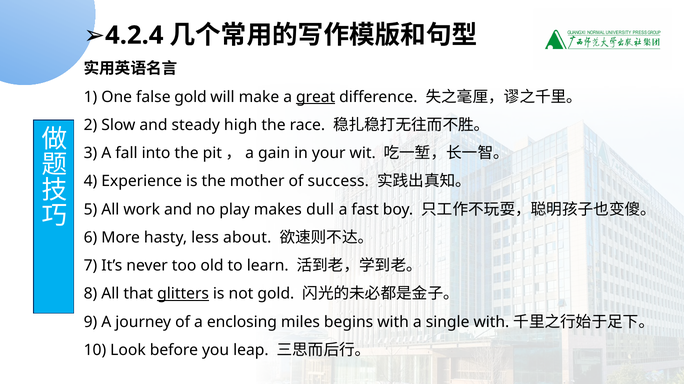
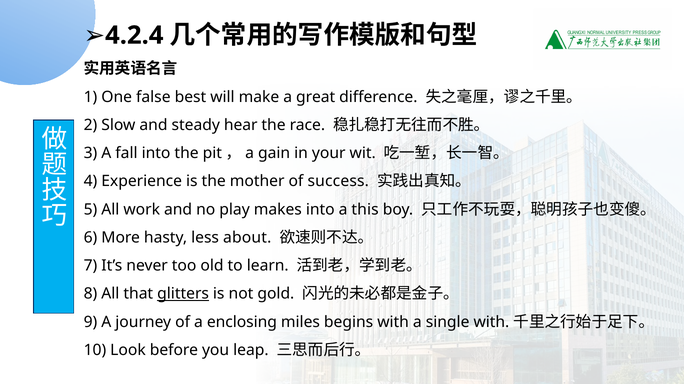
false gold: gold -> best
great underline: present -> none
high: high -> hear
makes dull: dull -> into
fast: fast -> this
